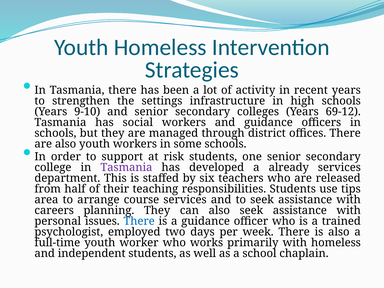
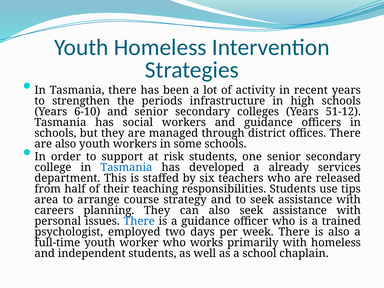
settings: settings -> periods
9-10: 9-10 -> 6-10
69-12: 69-12 -> 51-12
Tasmania at (126, 168) colour: purple -> blue
course services: services -> strategy
